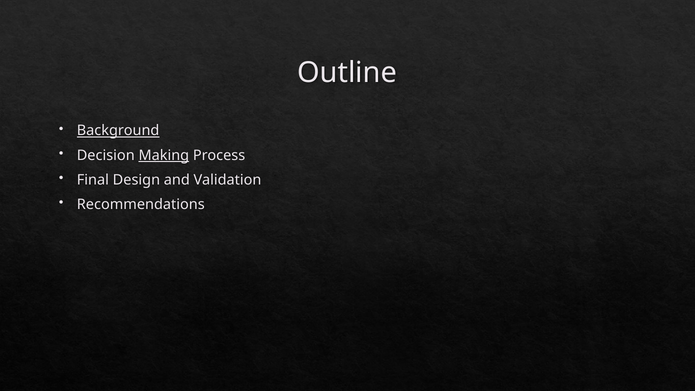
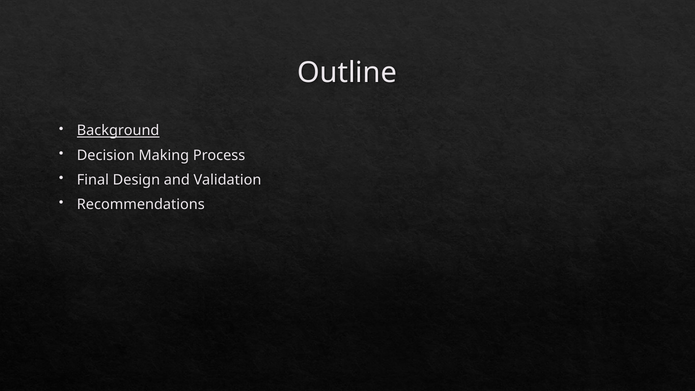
Making underline: present -> none
